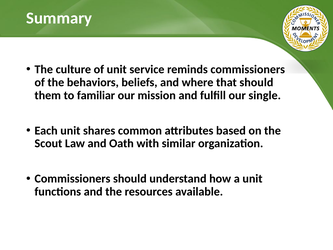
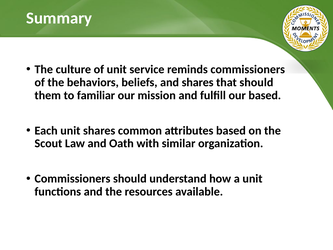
and where: where -> shares
our single: single -> based
